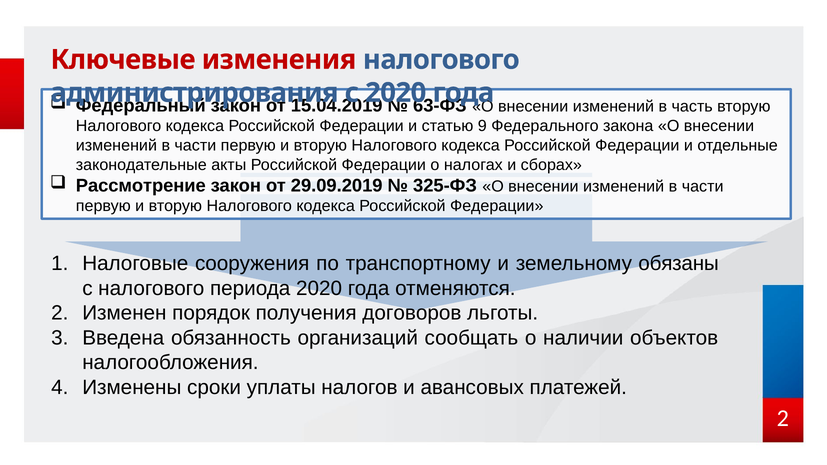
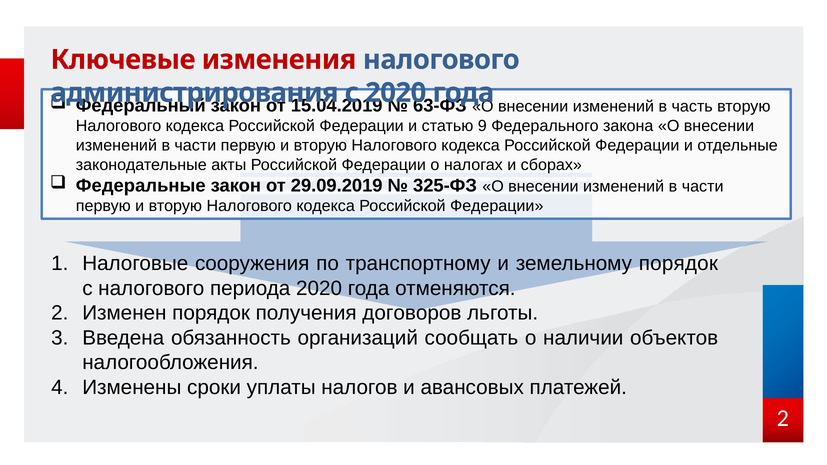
Рассмотрение: Рассмотрение -> Федеральные
земельному обязаны: обязаны -> порядок
